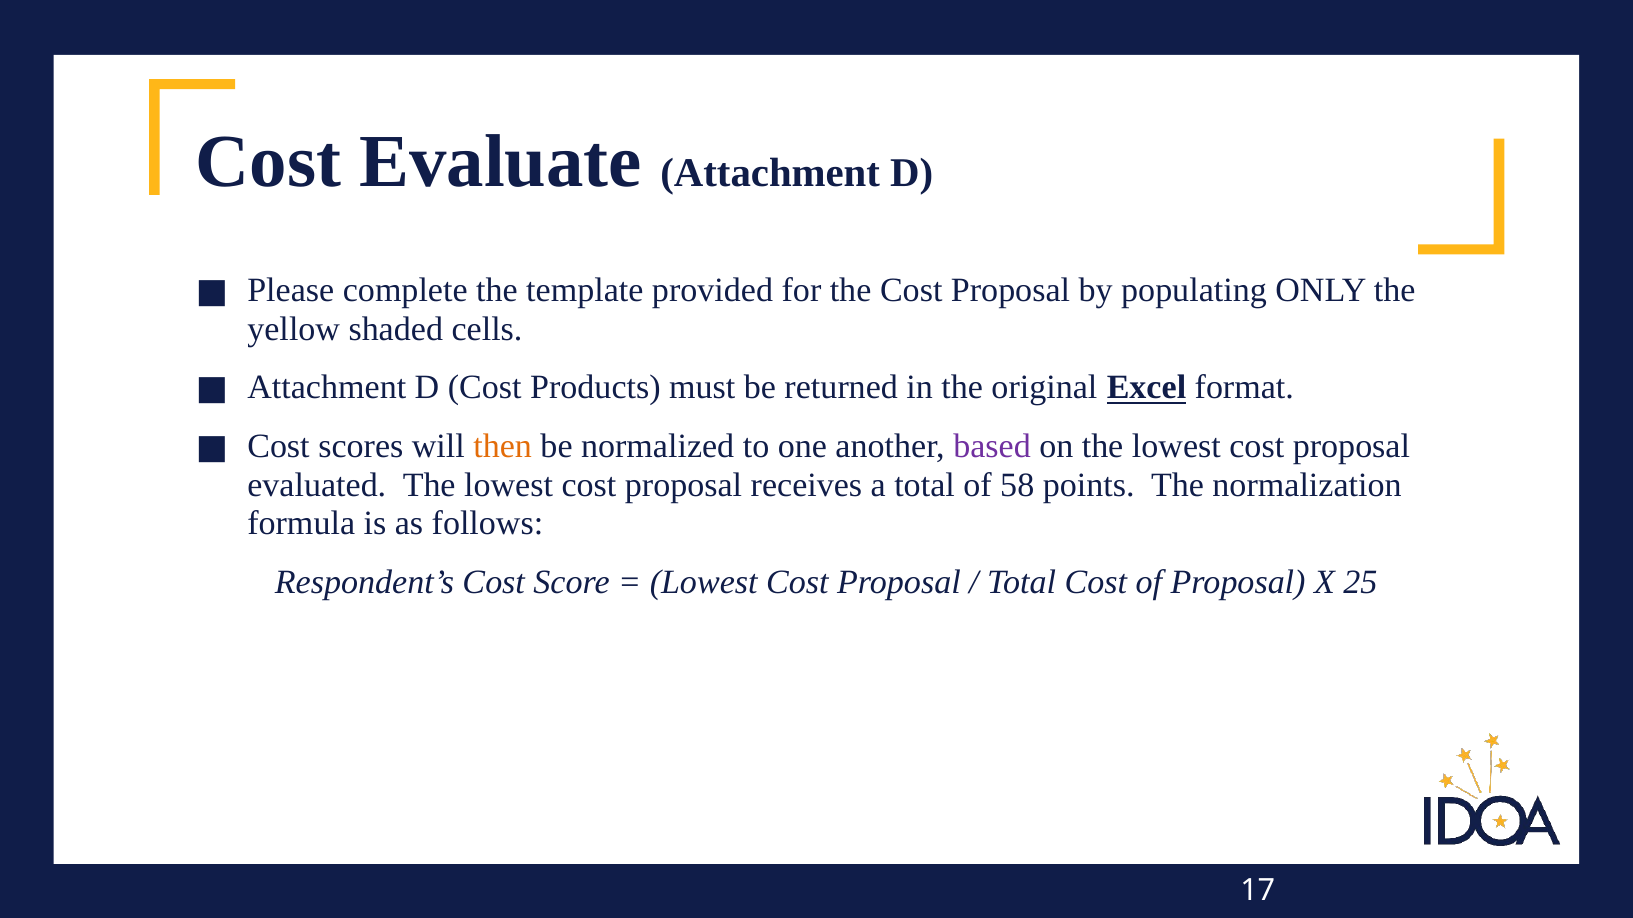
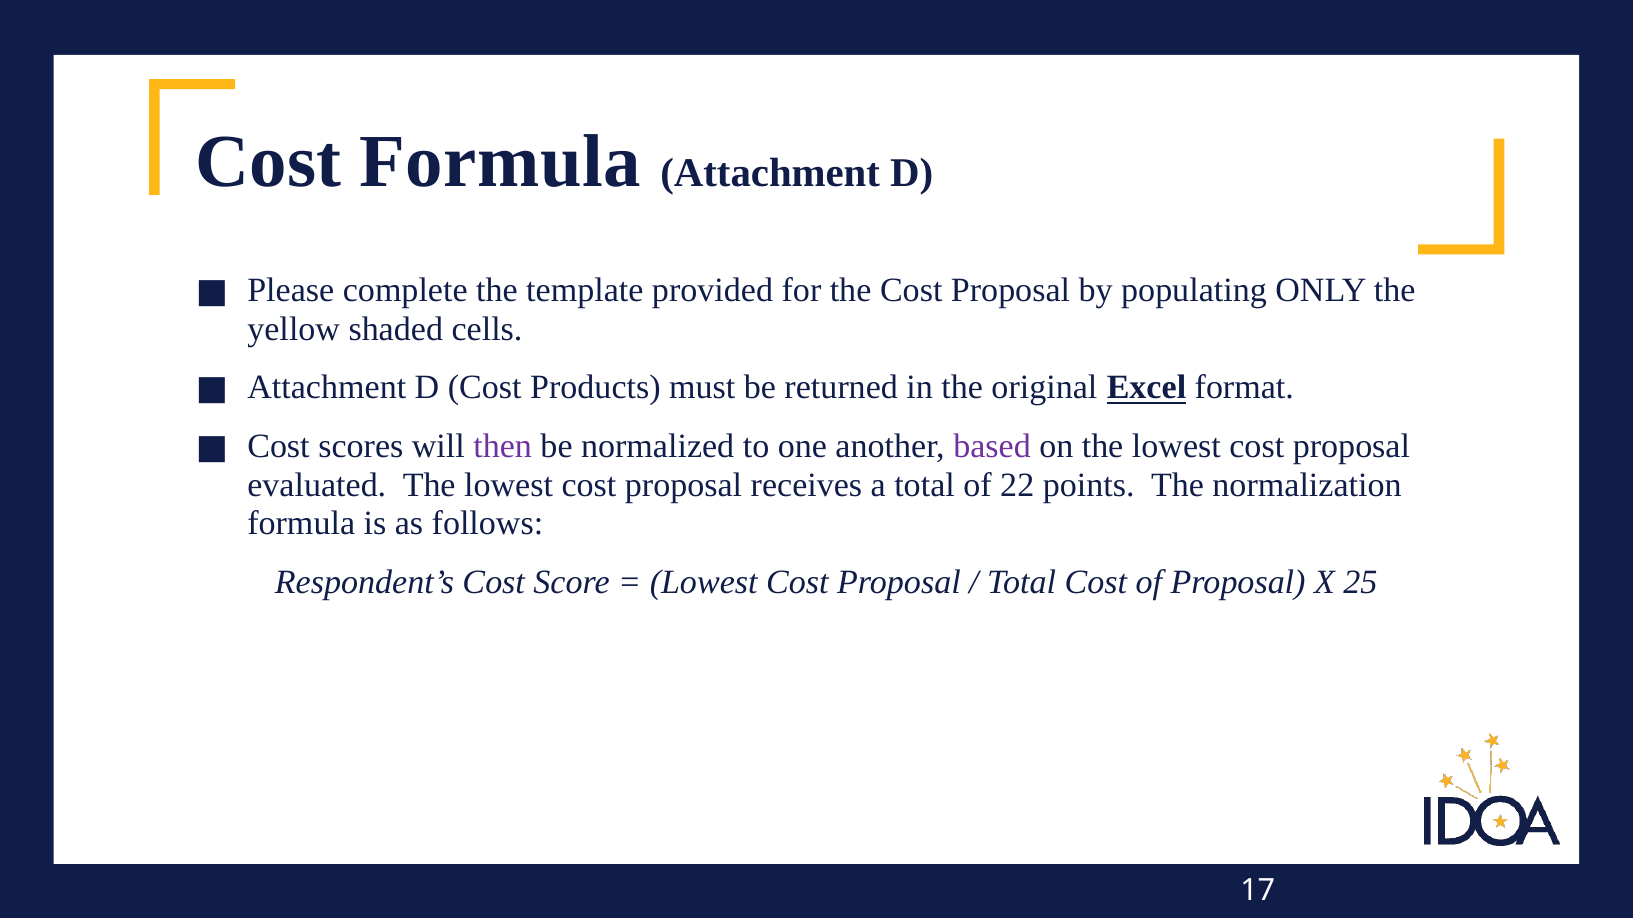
Cost Evaluate: Evaluate -> Formula
then colour: orange -> purple
58: 58 -> 22
